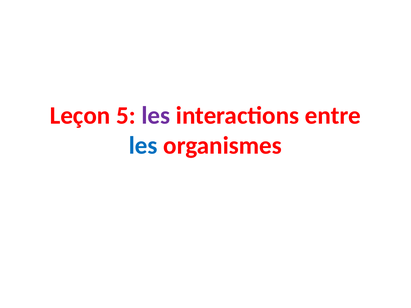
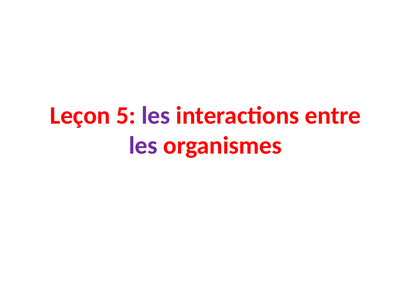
les at (143, 146) colour: blue -> purple
